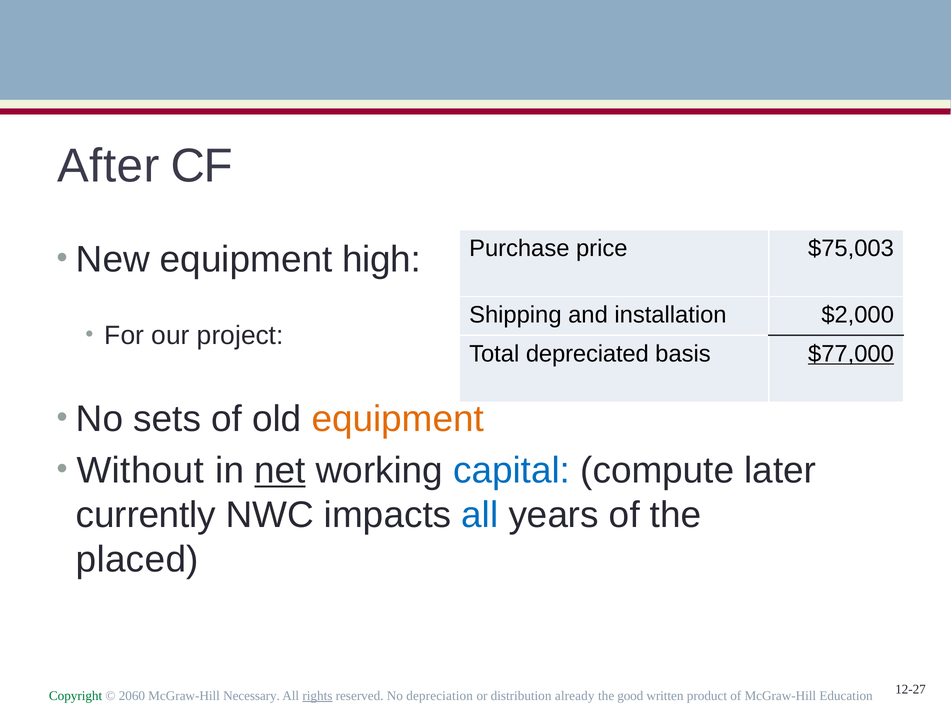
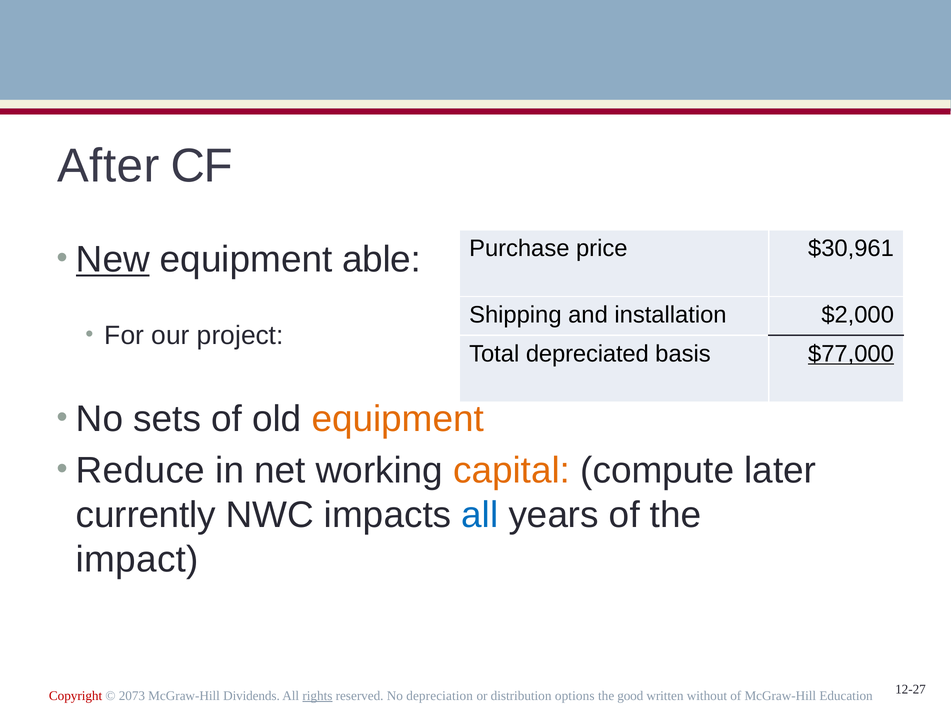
$75,003: $75,003 -> $30,961
New underline: none -> present
high: high -> able
Without: Without -> Reduce
net underline: present -> none
capital colour: blue -> orange
placed: placed -> impact
Copyright colour: green -> red
2060: 2060 -> 2073
Necessary: Necessary -> Dividends
already: already -> options
product: product -> without
